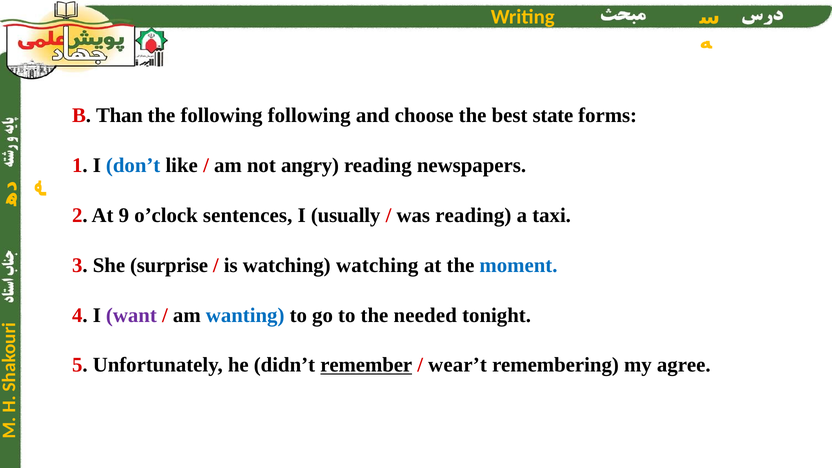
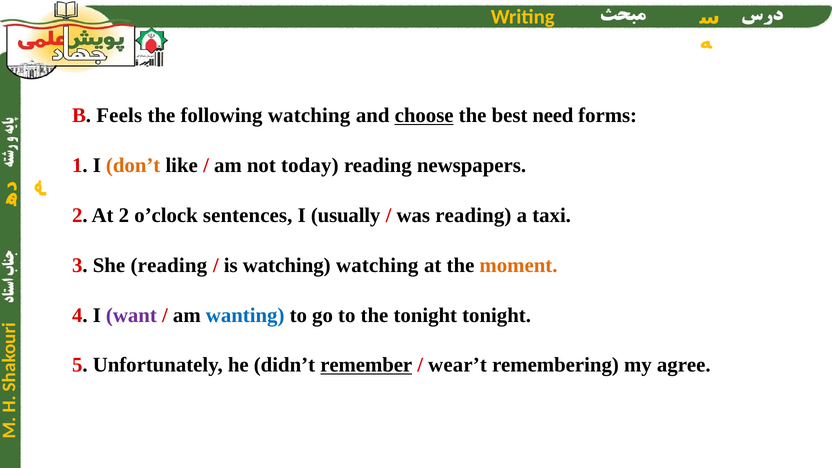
Than: Than -> Feels
following following: following -> watching
choose underline: none -> present
state: state -> need
don’t colour: blue -> orange
angry: angry -> today
At 9: 9 -> 2
She surprise: surprise -> reading
moment colour: blue -> orange
the needed: needed -> tonight
